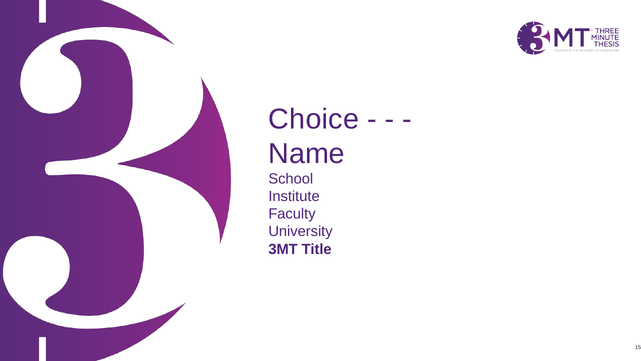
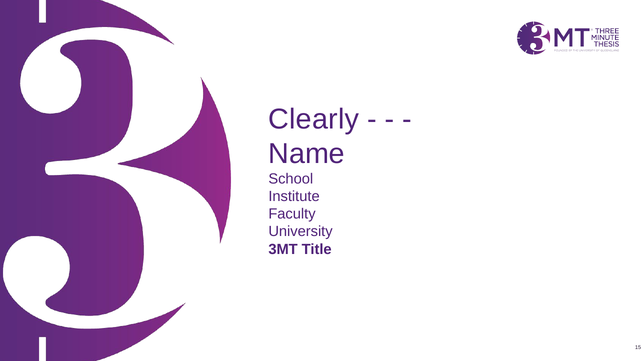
Choice: Choice -> Clearly
